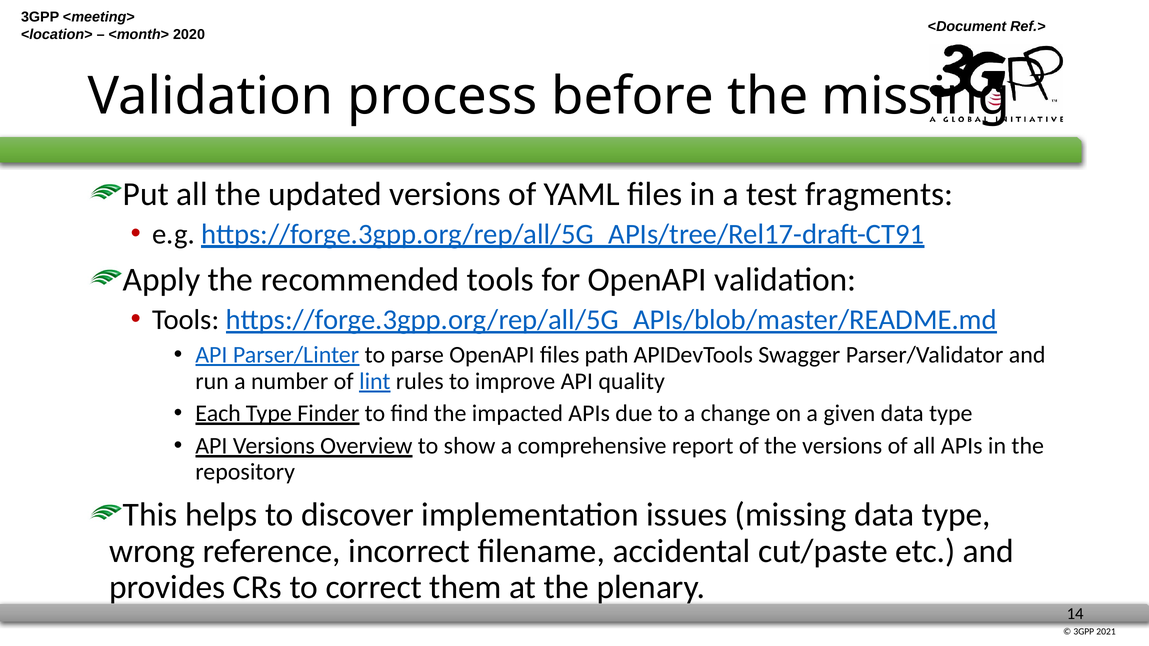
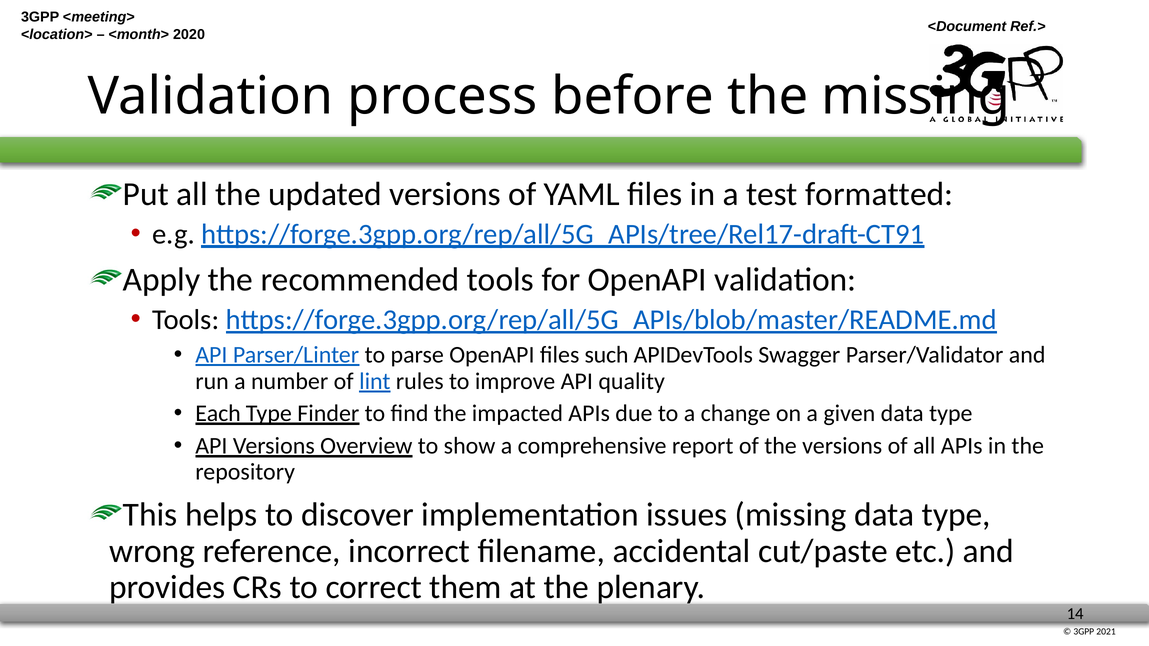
fragments: fragments -> formatted
path: path -> such
